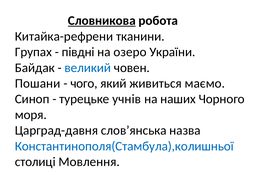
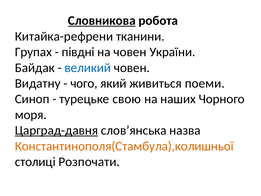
на озеро: озеро -> човен
Пошани: Пошани -> Видатну
маємо: маємо -> поеми
учнів: учнів -> свою
Царград-давня underline: none -> present
Константинополя(Стамбула),колишньої colour: blue -> orange
Мовлення: Мовлення -> Розпочати
